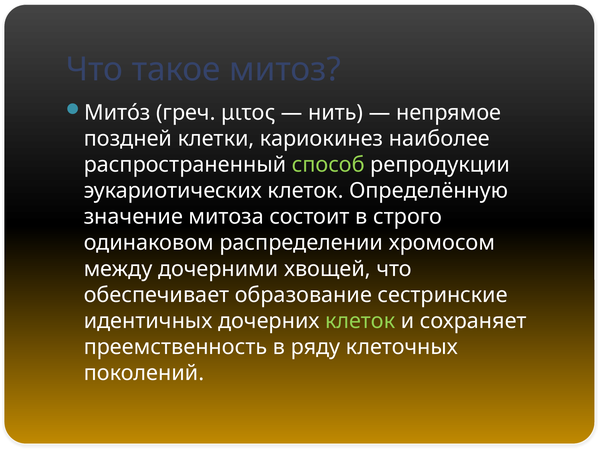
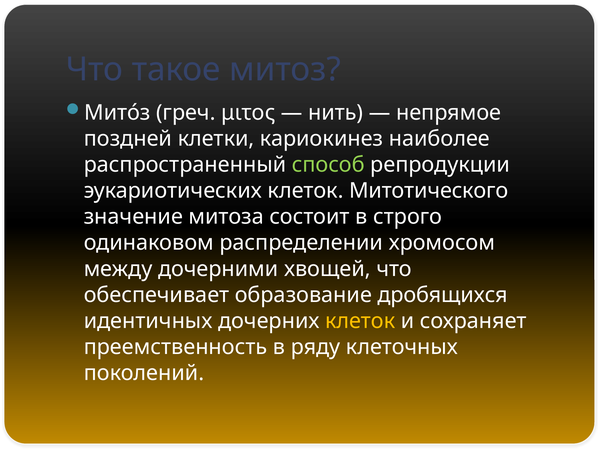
Определённую: Определённую -> Митотического
сестринские: сестринские -> дробящихся
клеток at (360, 320) colour: light green -> yellow
